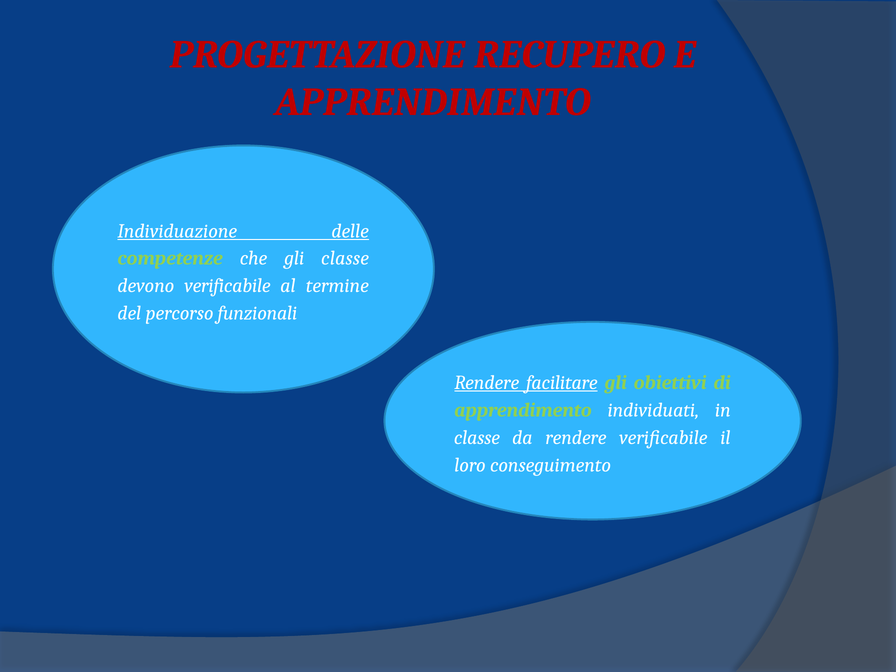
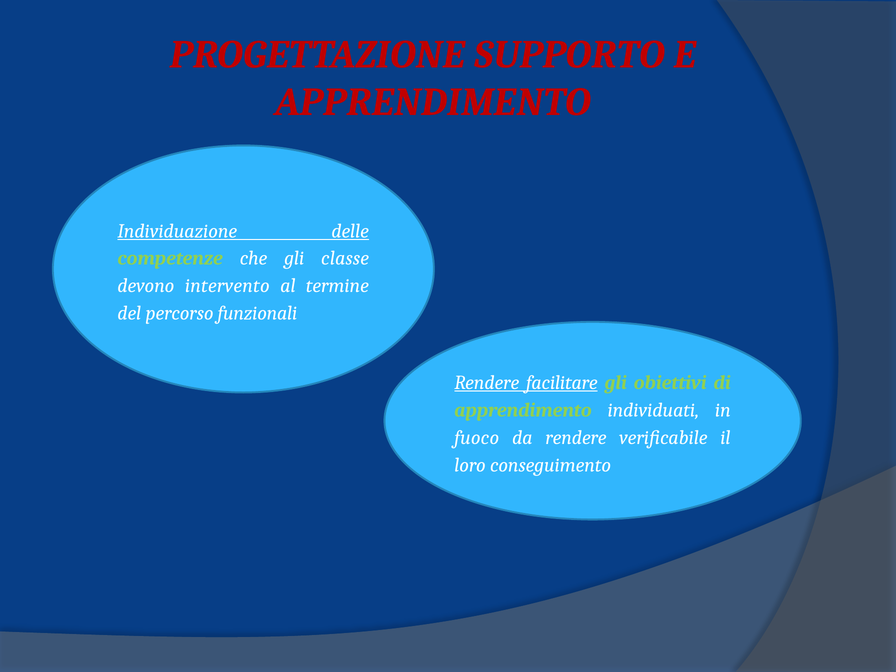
RECUPERO: RECUPERO -> SUPPORTO
devono verificabile: verificabile -> intervento
classe at (477, 438): classe -> fuoco
